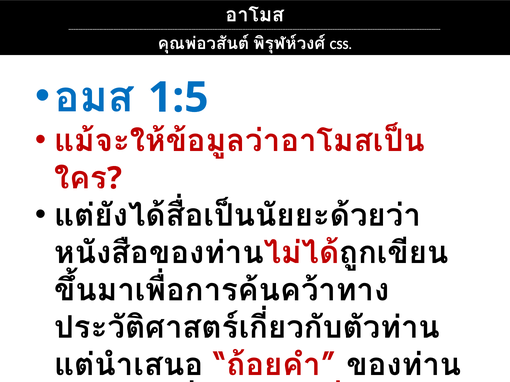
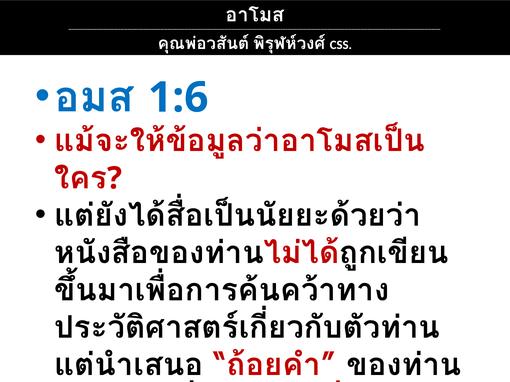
1:5: 1:5 -> 1:6
